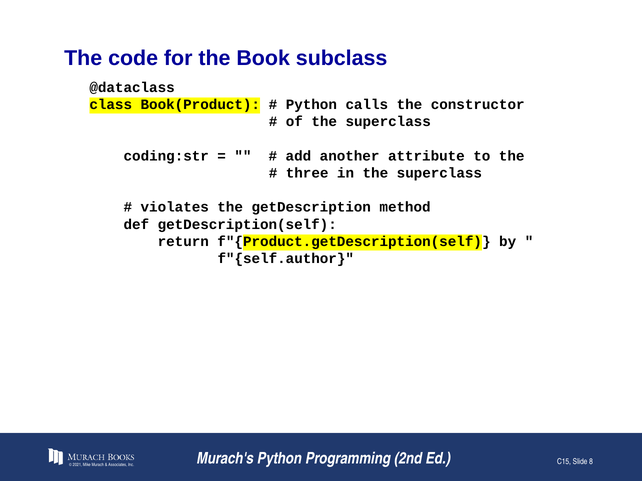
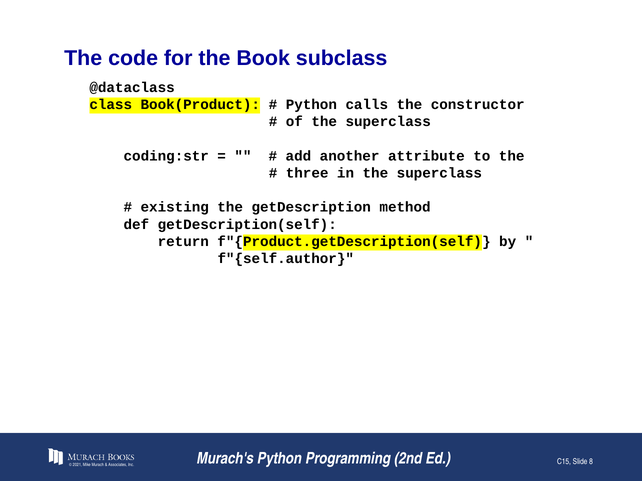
violates: violates -> existing
